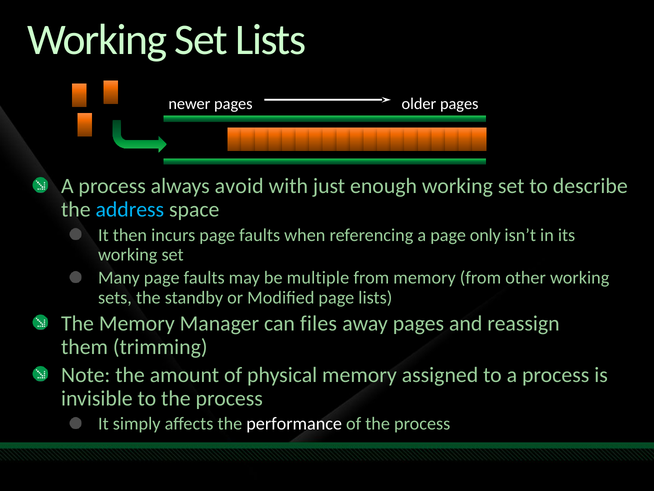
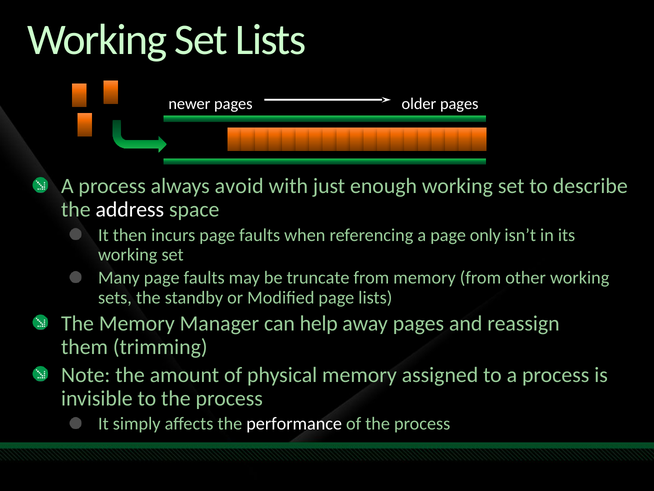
address colour: light blue -> white
multiple: multiple -> truncate
files: files -> help
